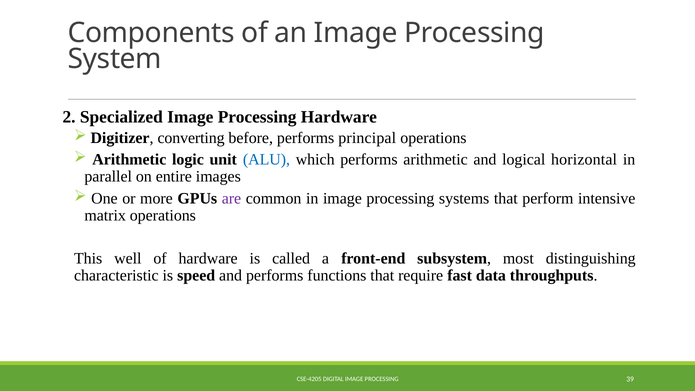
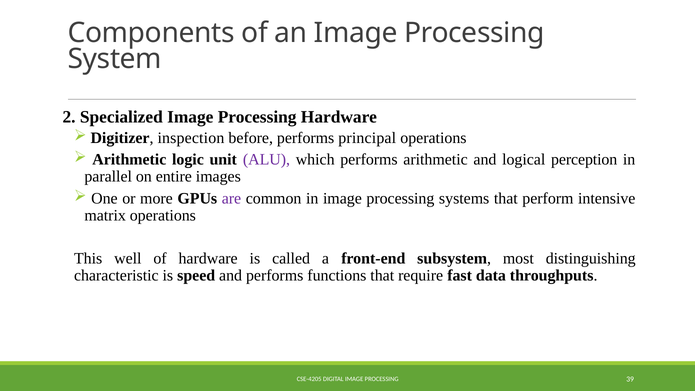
converting: converting -> inspection
ALU colour: blue -> purple
horizontal: horizontal -> perception
